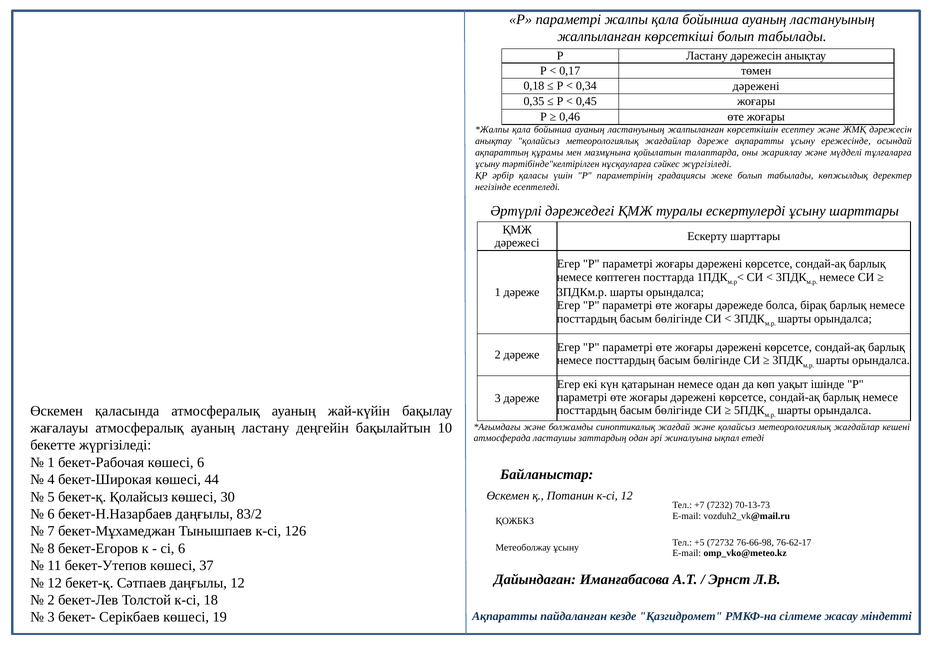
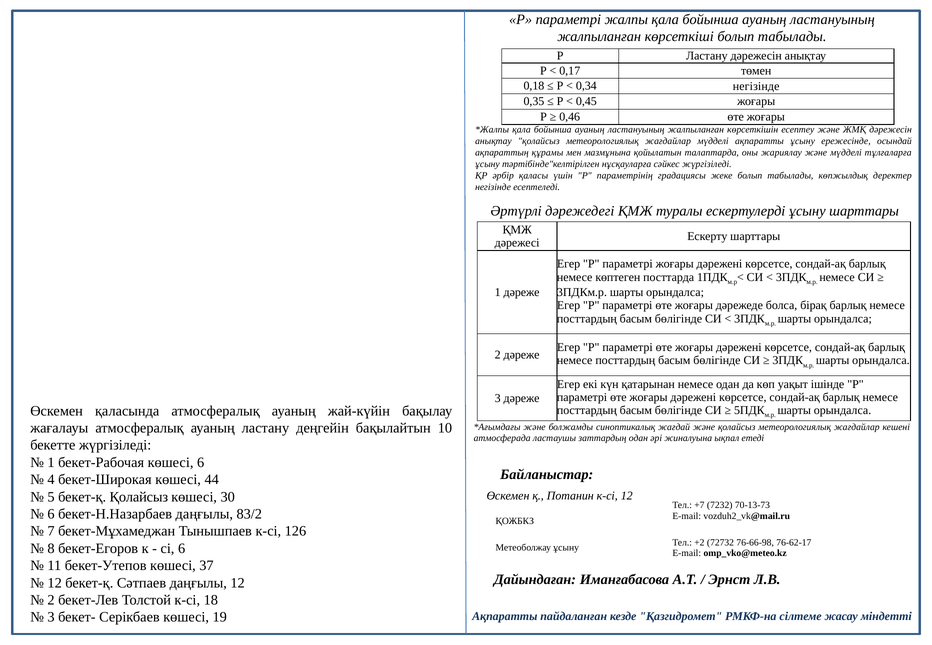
0,34 дәрежені: дәрежені -> негізінде
жағдайлар дәреже: дәреже -> мүдделі
+5: +5 -> +2
